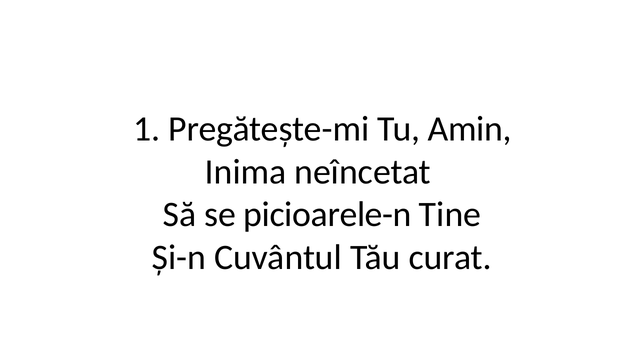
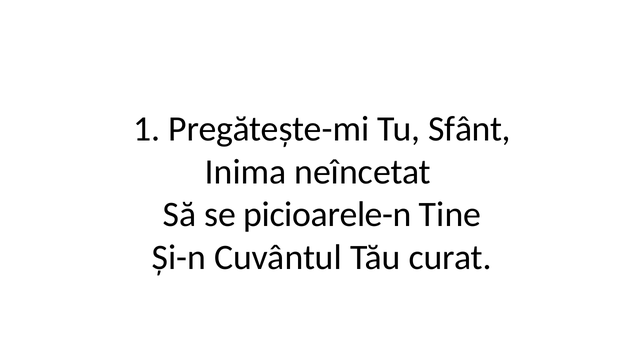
Amin: Amin -> Sfânt
